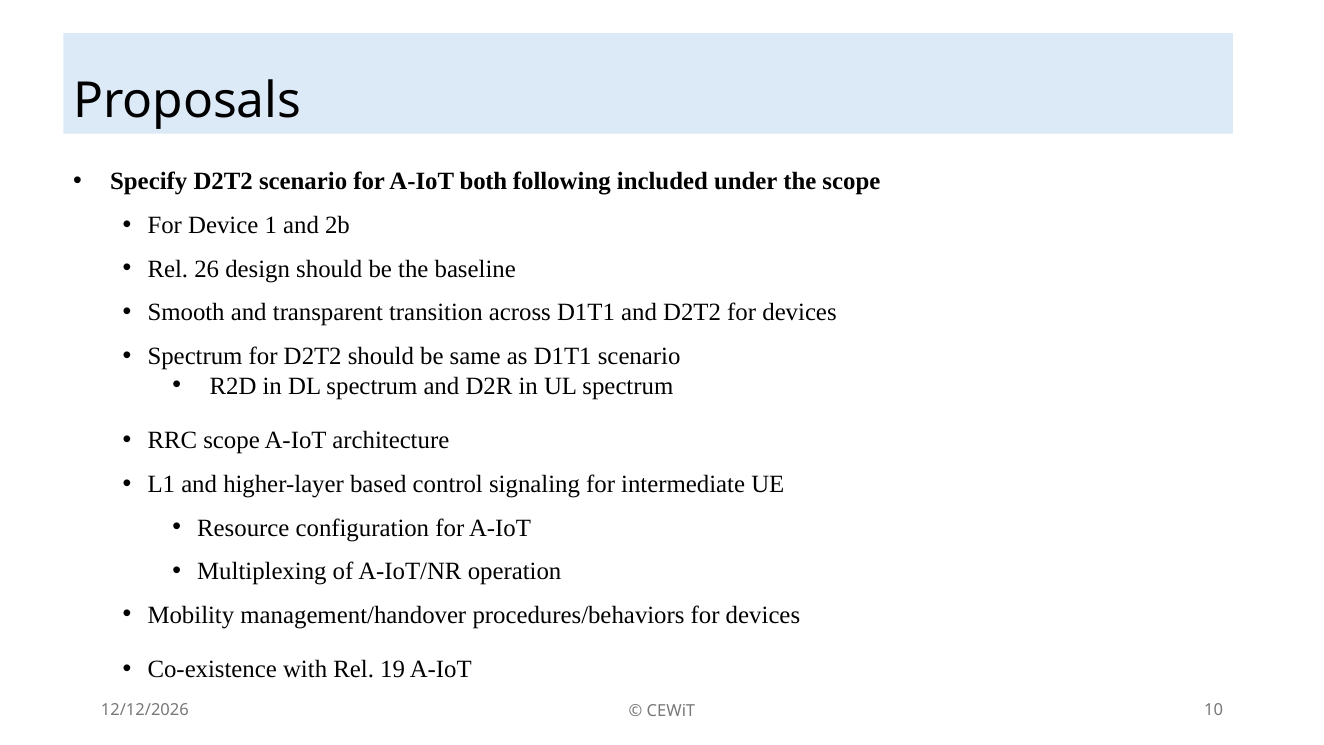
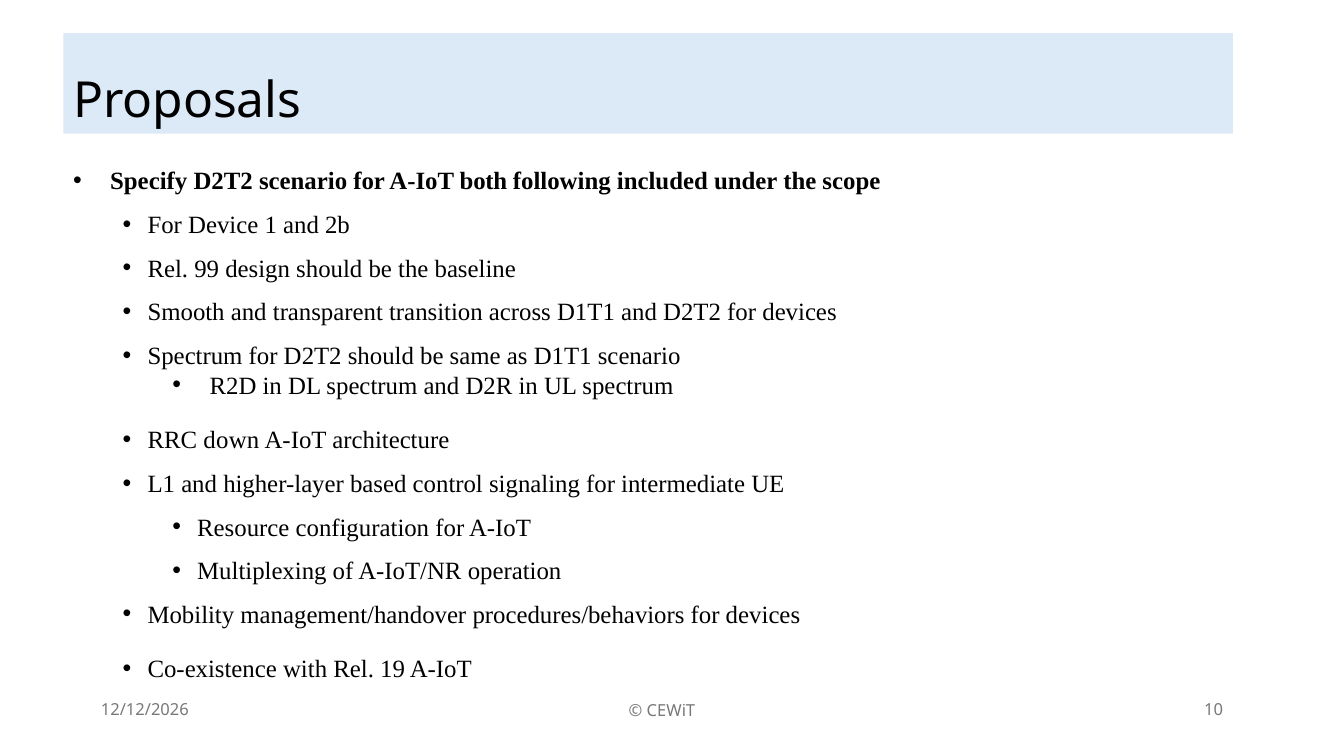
26: 26 -> 99
RRC scope: scope -> down
